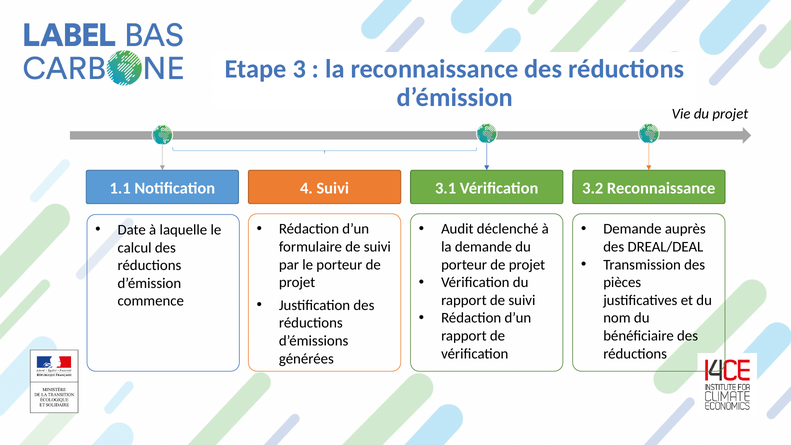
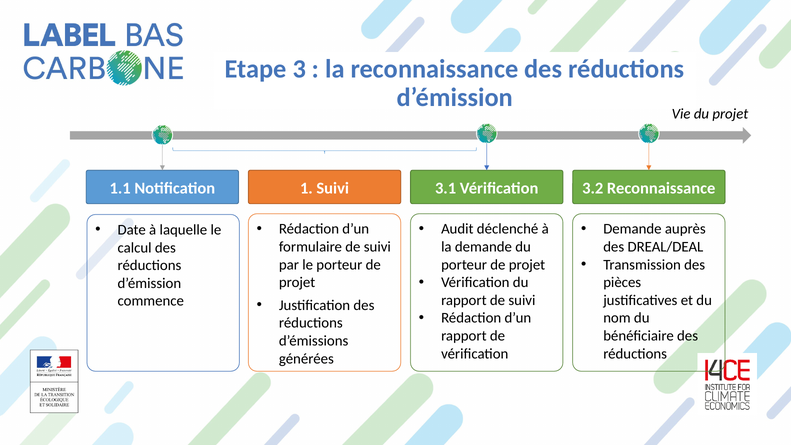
4: 4 -> 1
